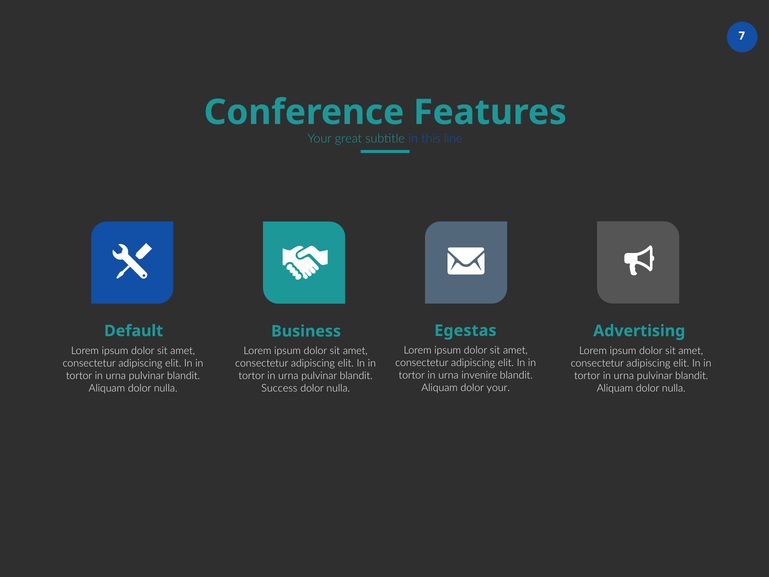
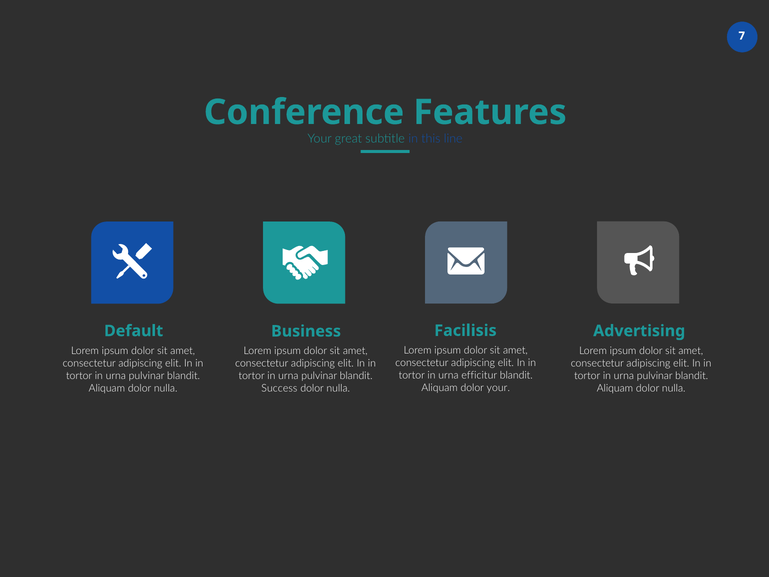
Egestas: Egestas -> Facilisis
invenire: invenire -> efficitur
